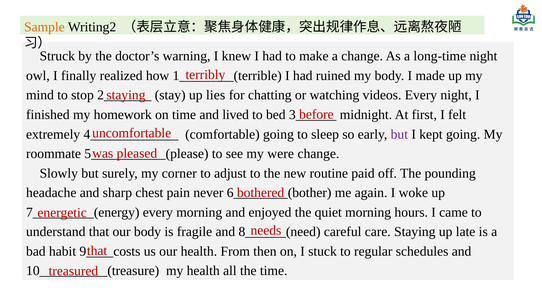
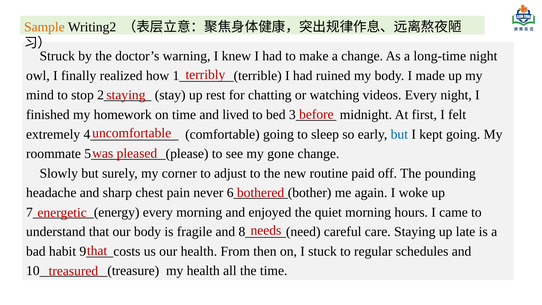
lies: lies -> rest
but at (399, 134) colour: purple -> blue
were: were -> gone
